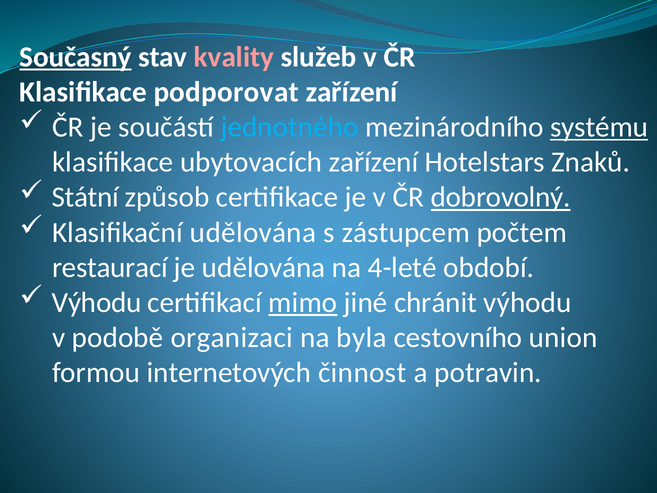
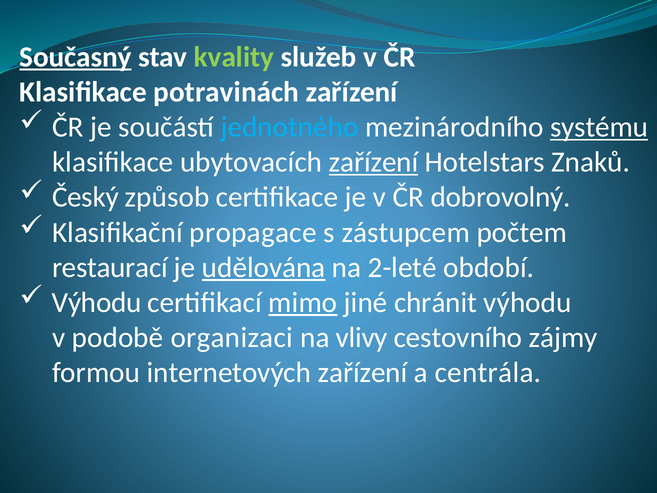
kvality colour: pink -> light green
podporovat: podporovat -> potravinách
zařízení at (374, 162) underline: none -> present
Státní: Státní -> Český
dobrovolný underline: present -> none
Klasifikační udělována: udělována -> propagace
udělována at (264, 267) underline: none -> present
4-leté: 4-leté -> 2-leté
byla: byla -> vlivy
union: union -> zájmy
internetových činnost: činnost -> zařízení
potravin: potravin -> centrála
